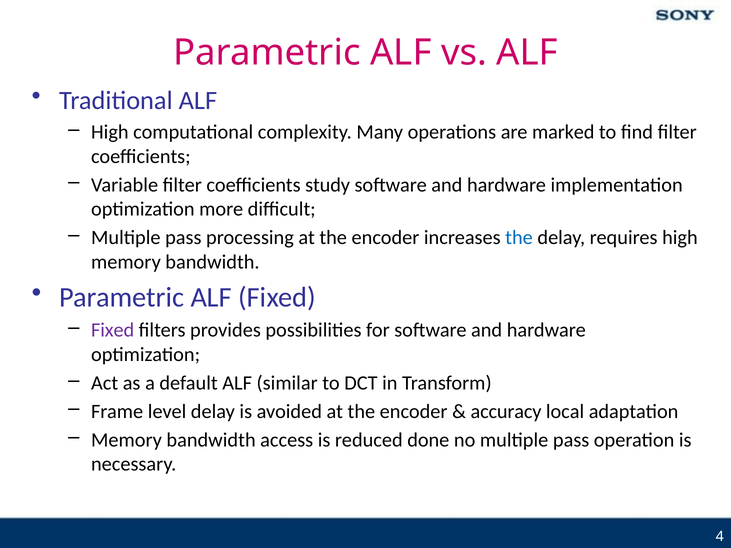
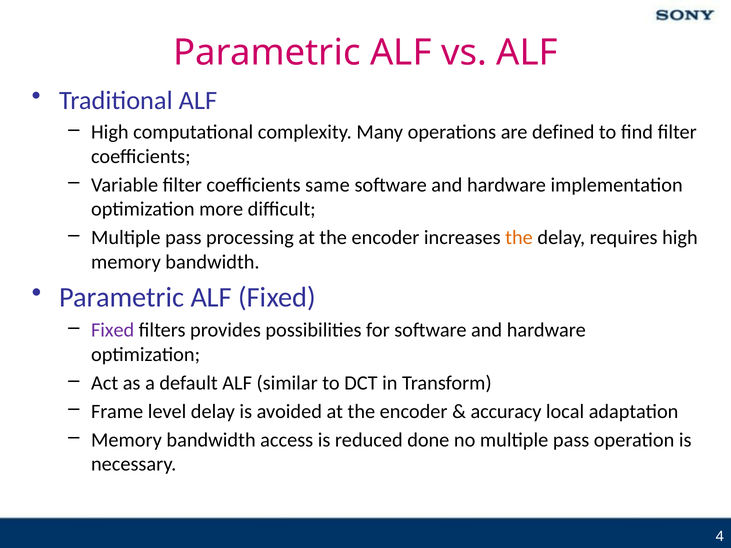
marked: marked -> defined
study: study -> same
the at (519, 238) colour: blue -> orange
